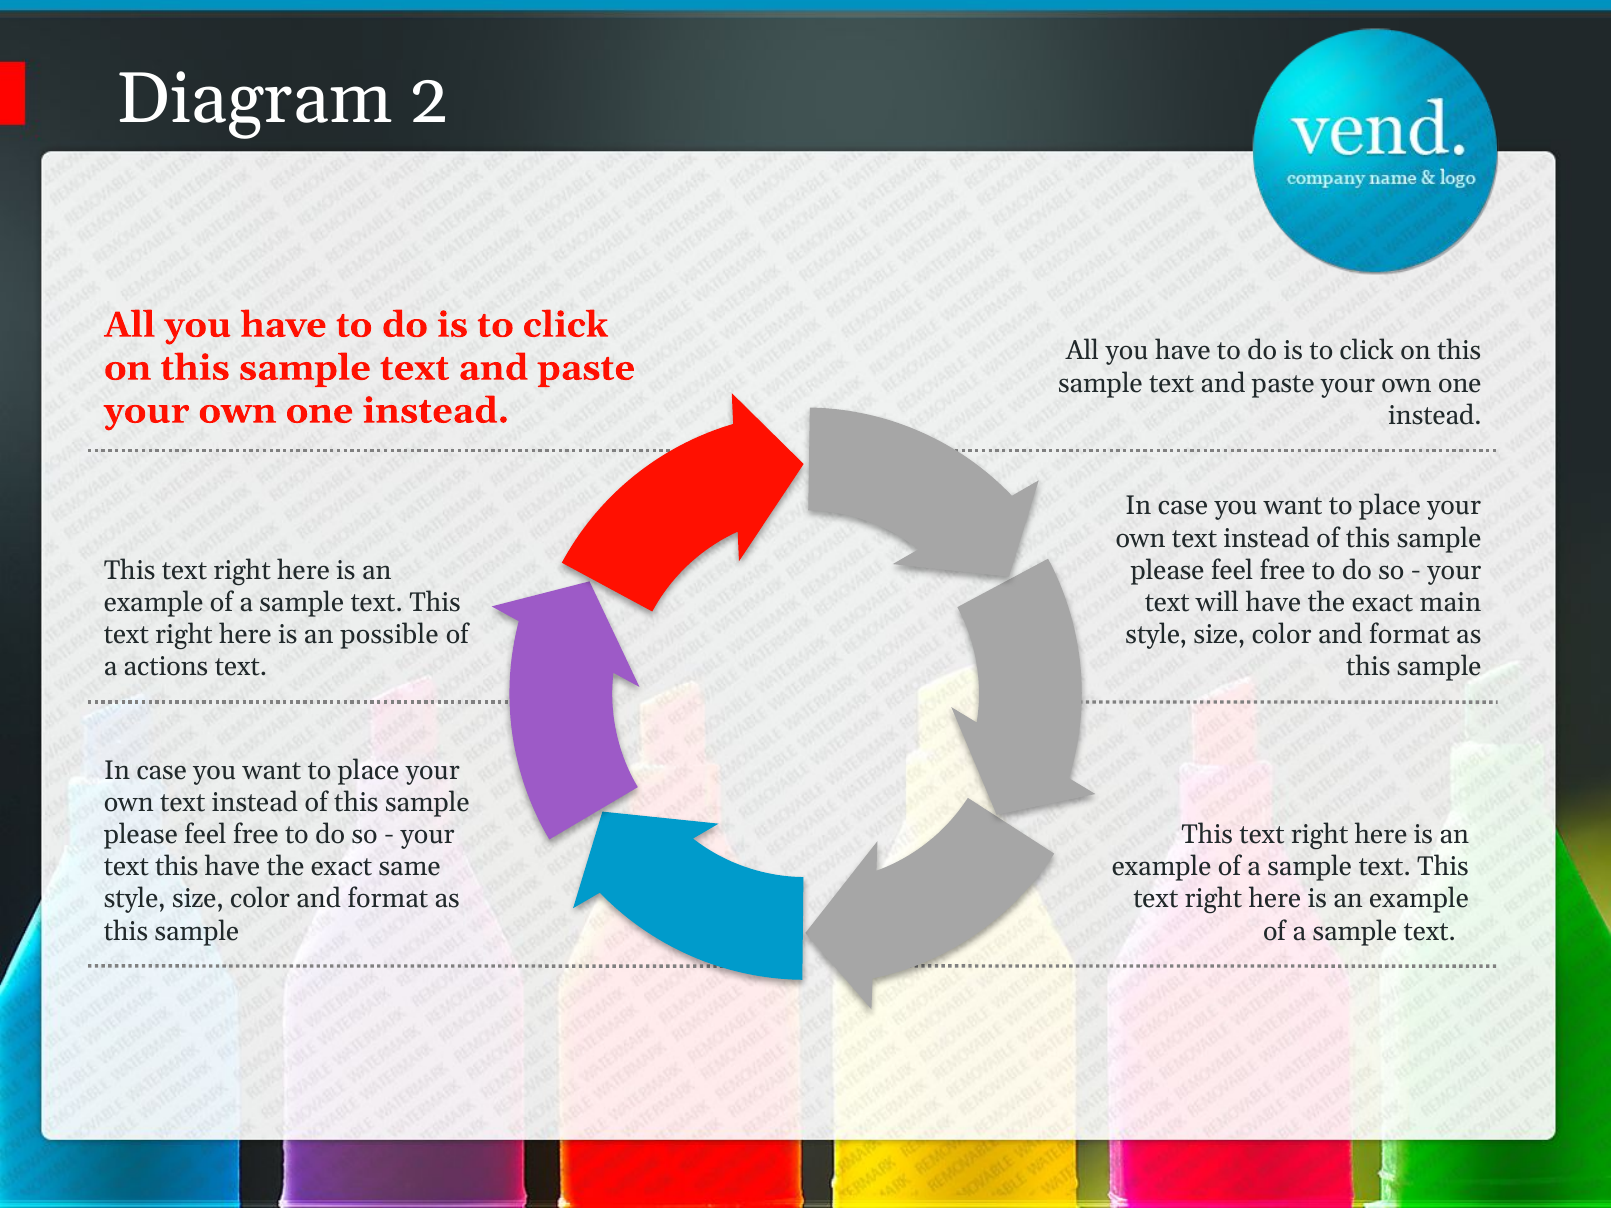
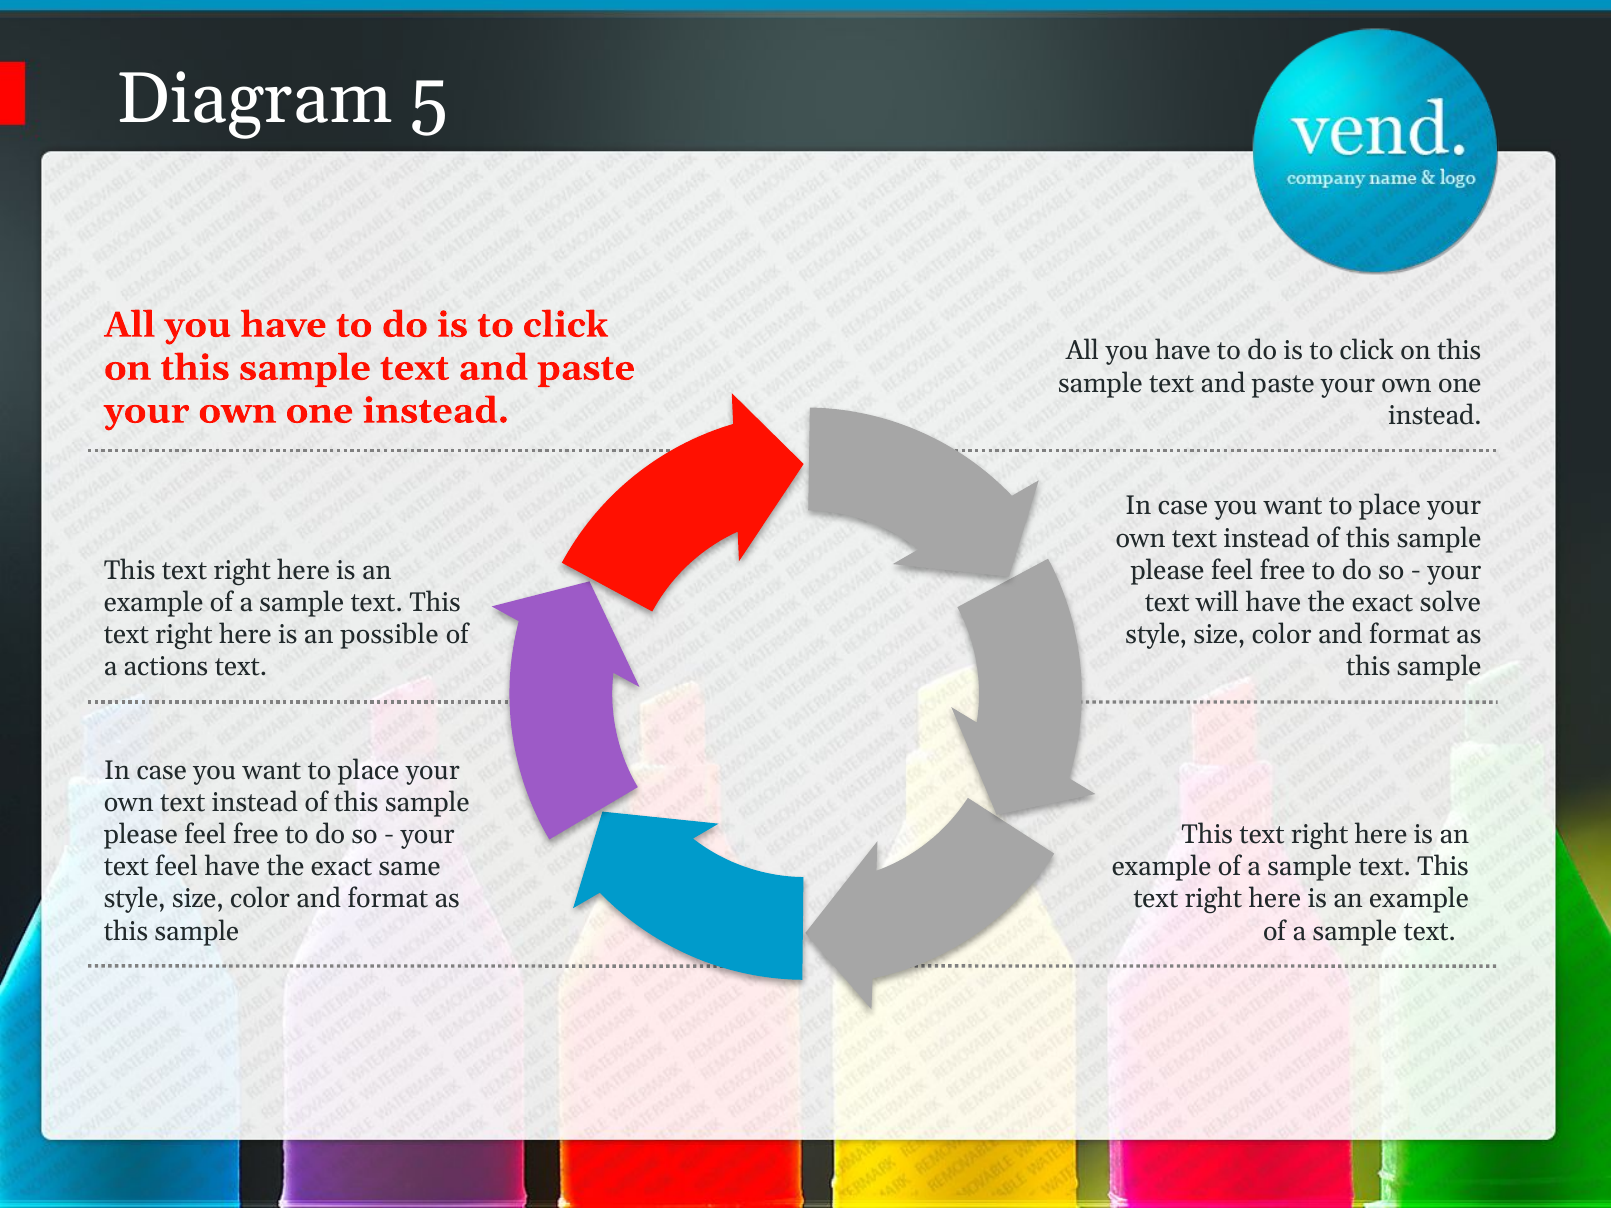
2: 2 -> 5
main: main -> solve
this at (177, 867): this -> feel
